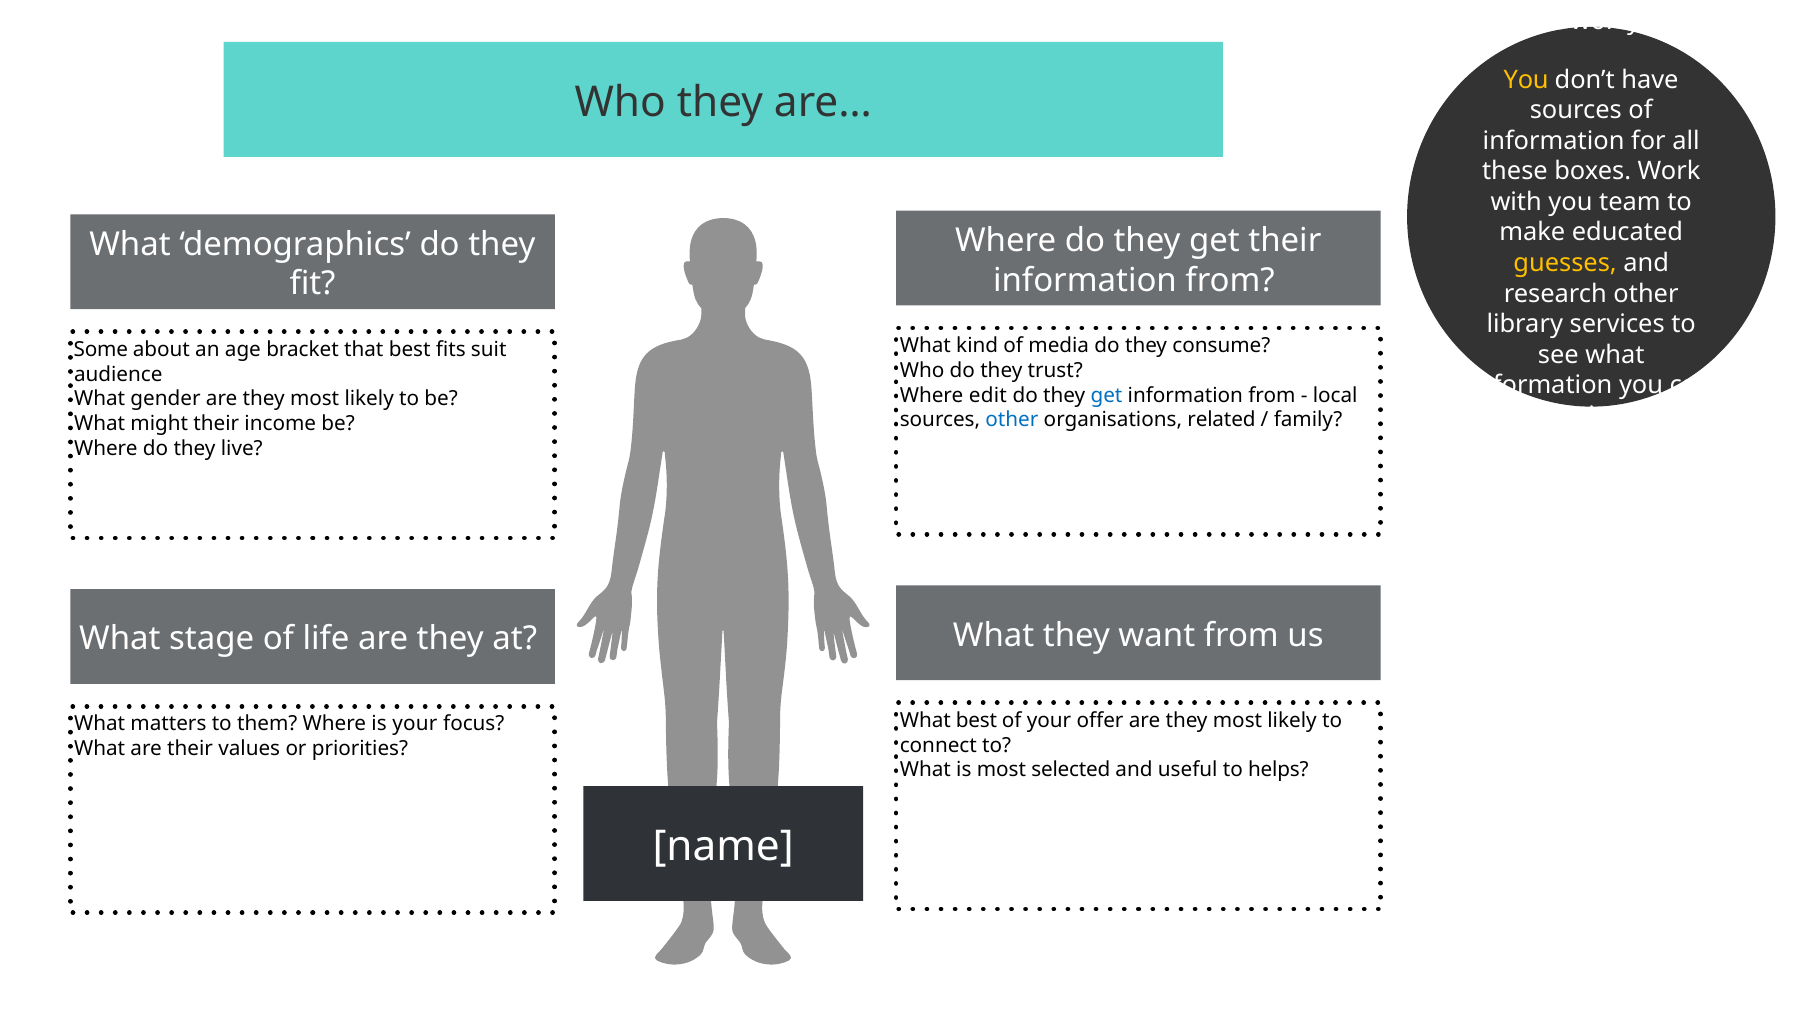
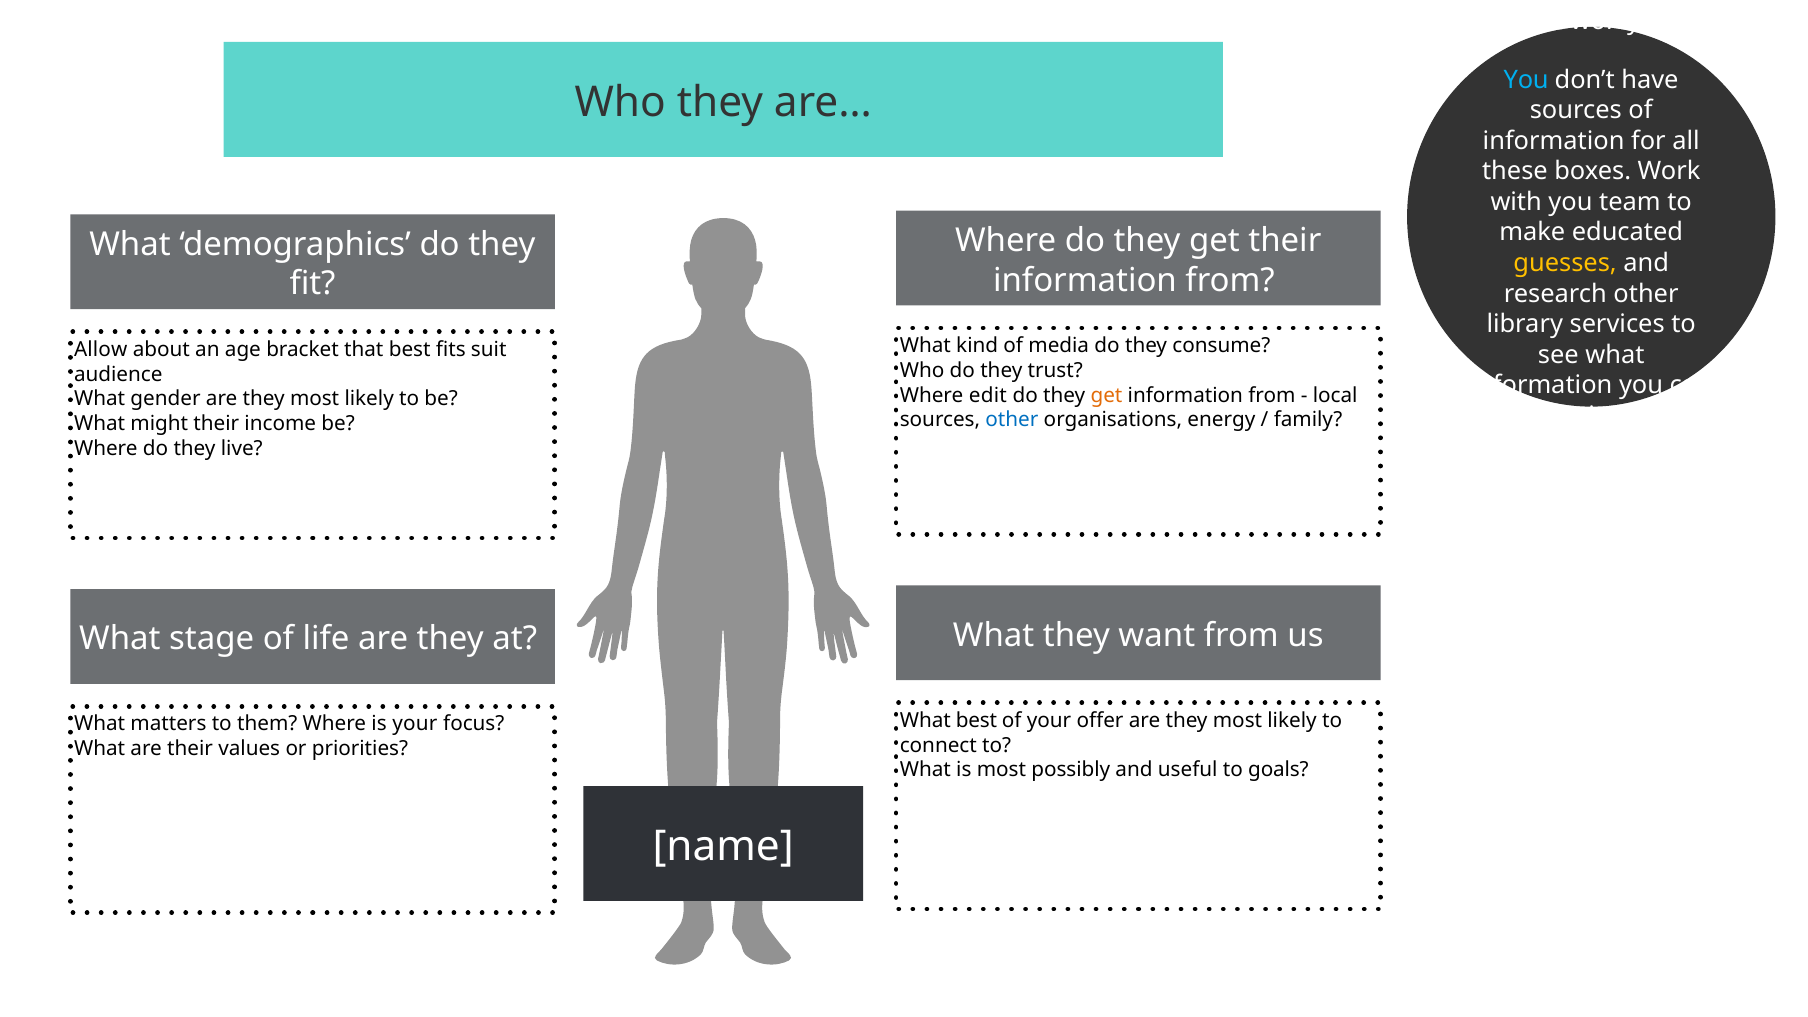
You at (1526, 80) colour: yellow -> light blue
Some: Some -> Allow
get at (1106, 395) colour: blue -> orange
related: related -> energy
selected: selected -> possibly
helps: helps -> goals
